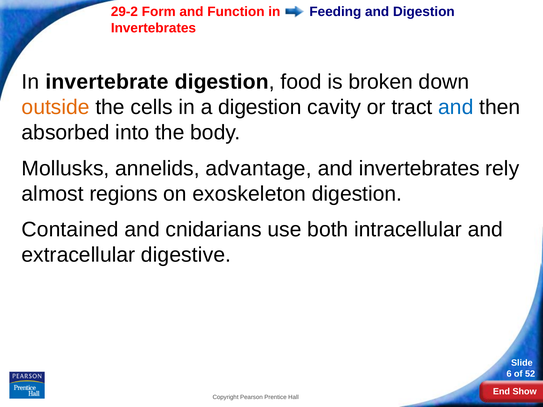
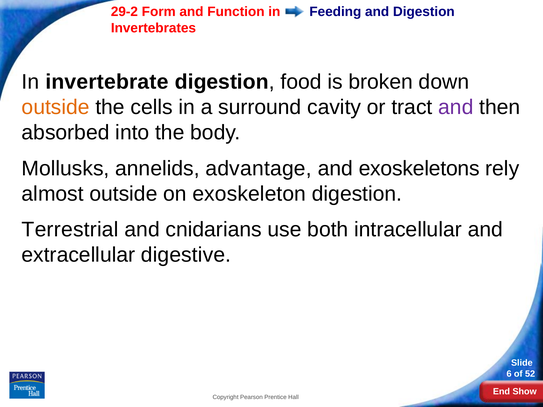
a digestion: digestion -> surround
and at (456, 107) colour: blue -> purple
and invertebrates: invertebrates -> exoskeletons
almost regions: regions -> outside
Contained: Contained -> Terrestrial
